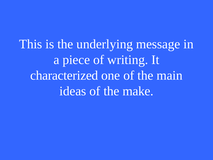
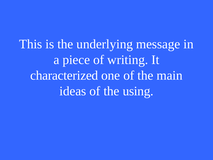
make: make -> using
